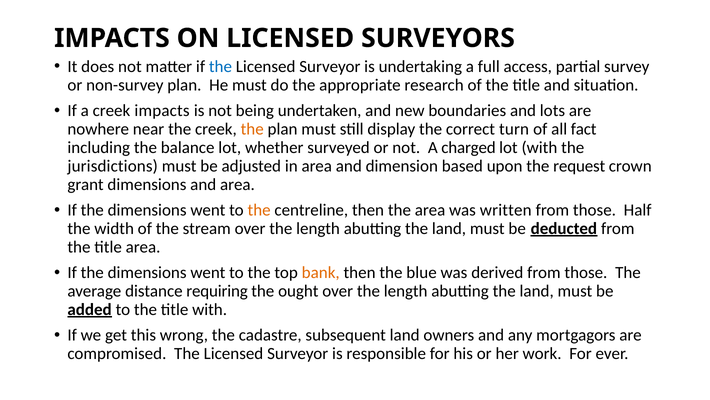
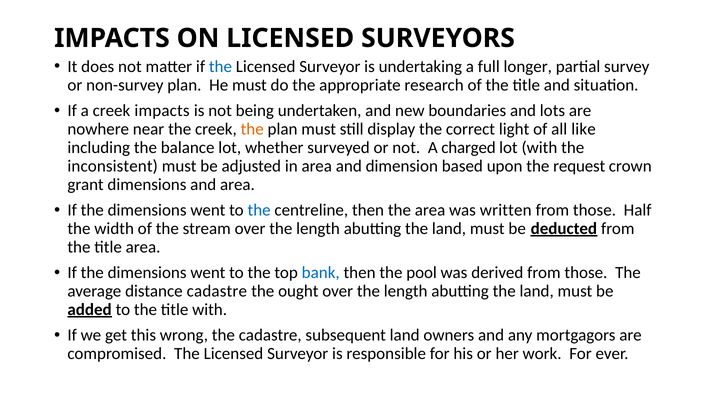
access: access -> longer
turn: turn -> light
fact: fact -> like
jurisdictions: jurisdictions -> inconsistent
the at (259, 210) colour: orange -> blue
bank colour: orange -> blue
blue: blue -> pool
distance requiring: requiring -> cadastre
